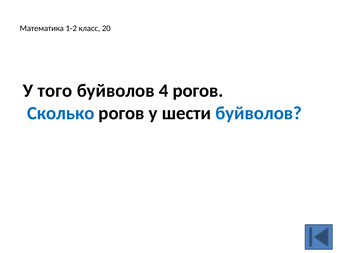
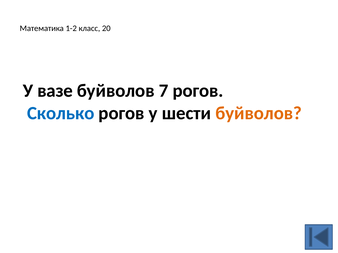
того: того -> вазе
4: 4 -> 7
буйволов at (259, 113) colour: blue -> orange
